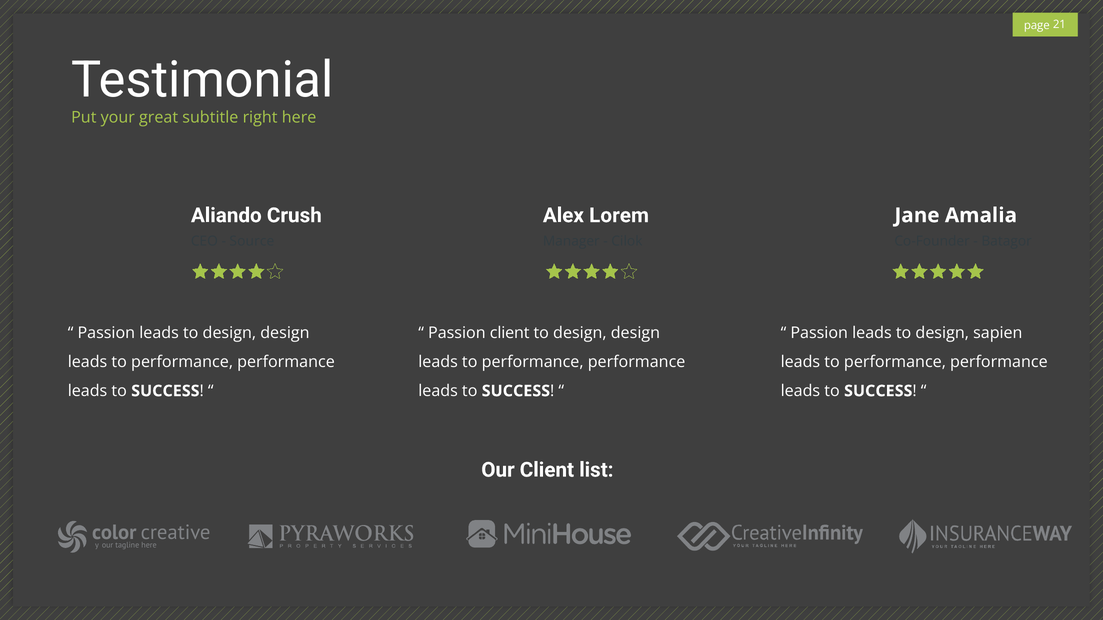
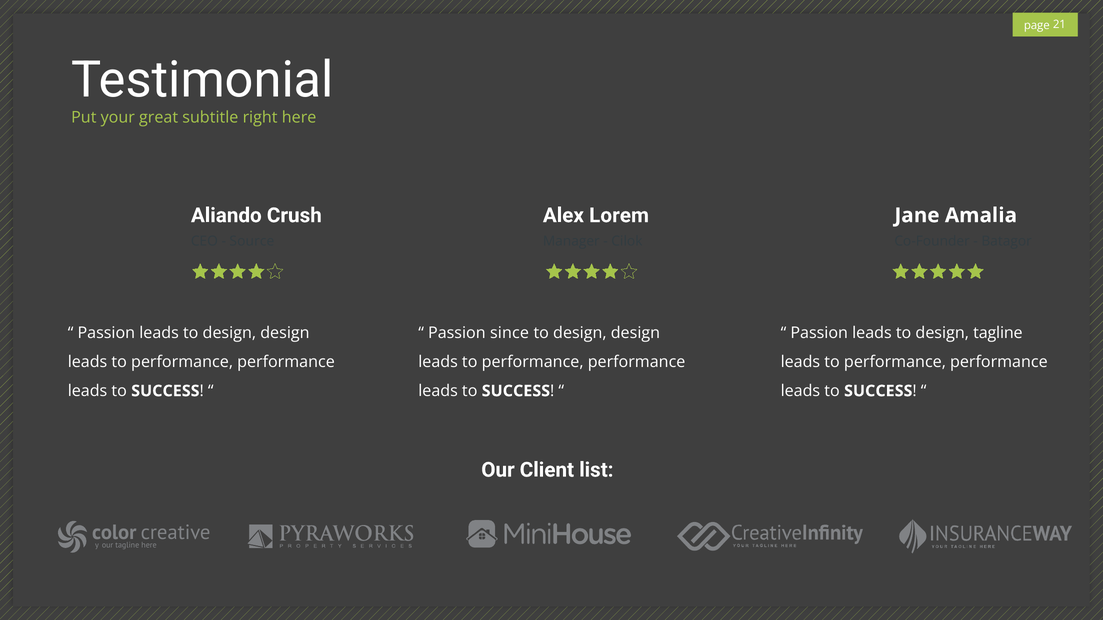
Passion client: client -> since
design sapien: sapien -> tagline
